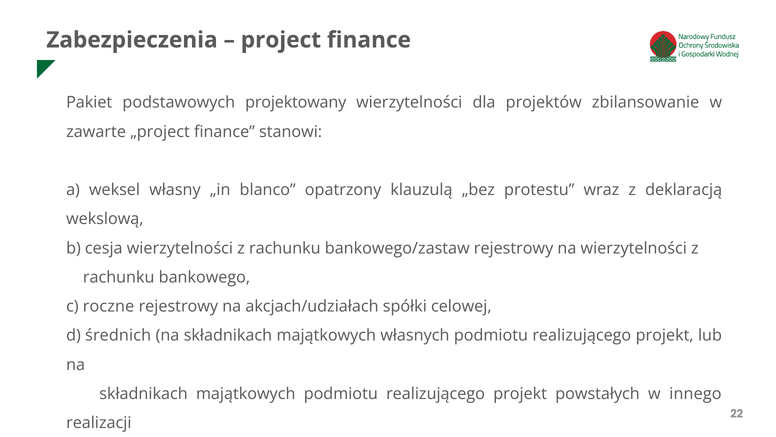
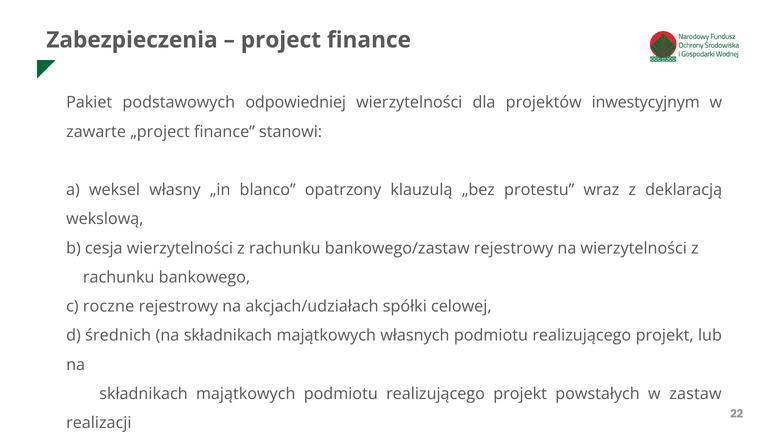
projektowany: projektowany -> odpowiedniej
zbilansowanie: zbilansowanie -> inwestycyjnym
innego: innego -> zastaw
